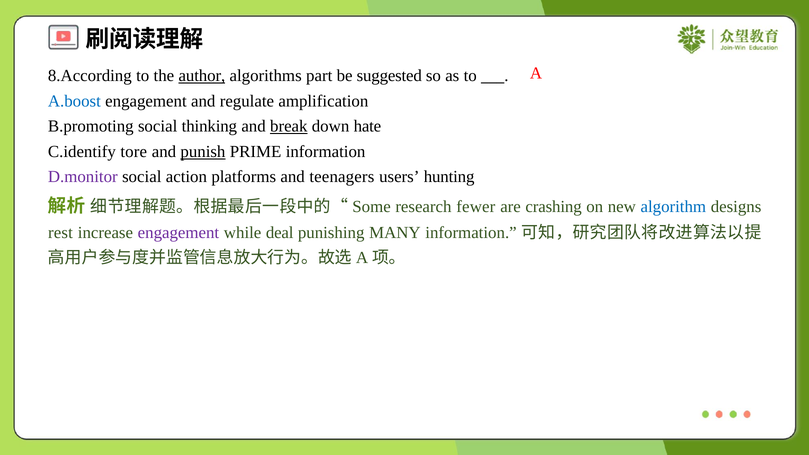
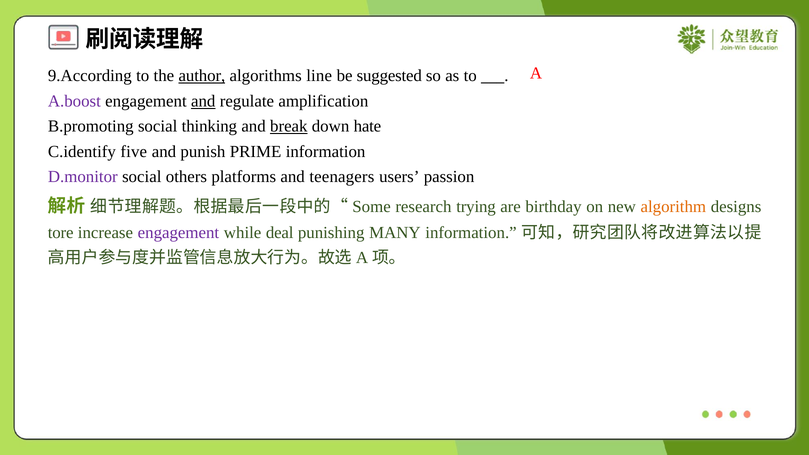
8.According: 8.According -> 9.According
part: part -> line
A.boost colour: blue -> purple
and at (203, 101) underline: none -> present
tore: tore -> five
punish underline: present -> none
action: action -> others
hunting: hunting -> passion
fewer: fewer -> trying
crashing: crashing -> birthday
algorithm colour: blue -> orange
rest: rest -> tore
